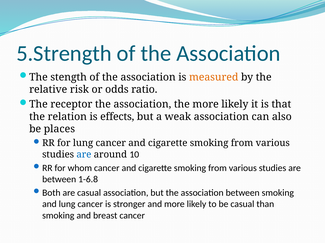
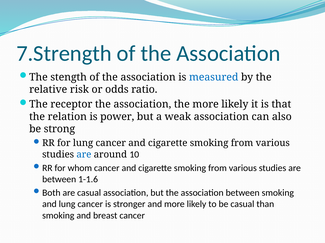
5.Strength: 5.Strength -> 7.Strength
measured colour: orange -> blue
effects: effects -> power
places: places -> strong
1-6.8: 1-6.8 -> 1-1.6
